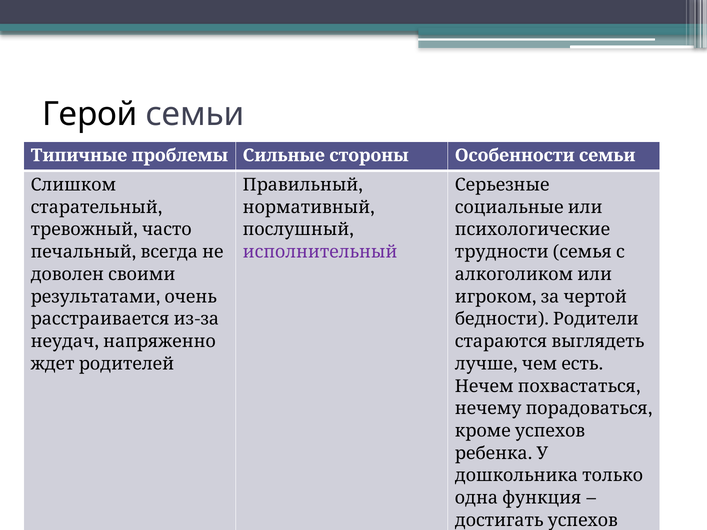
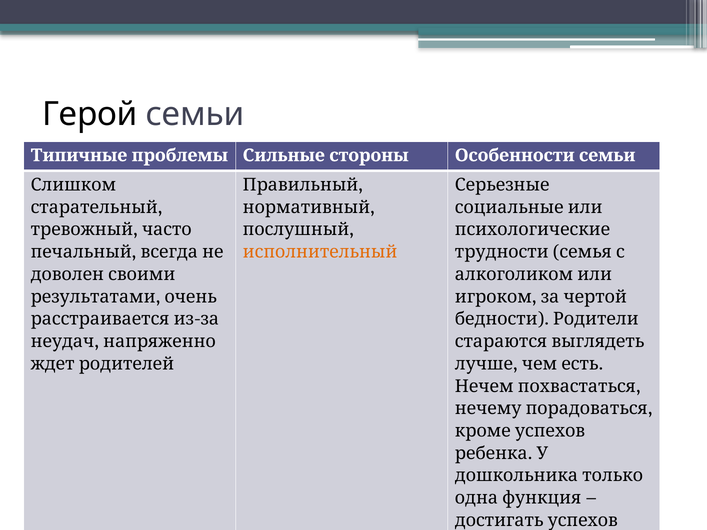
исполнительный colour: purple -> orange
